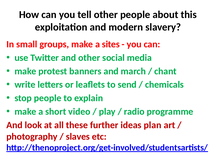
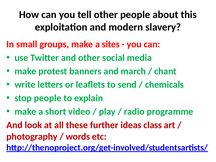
plan: plan -> class
slaves: slaves -> words
